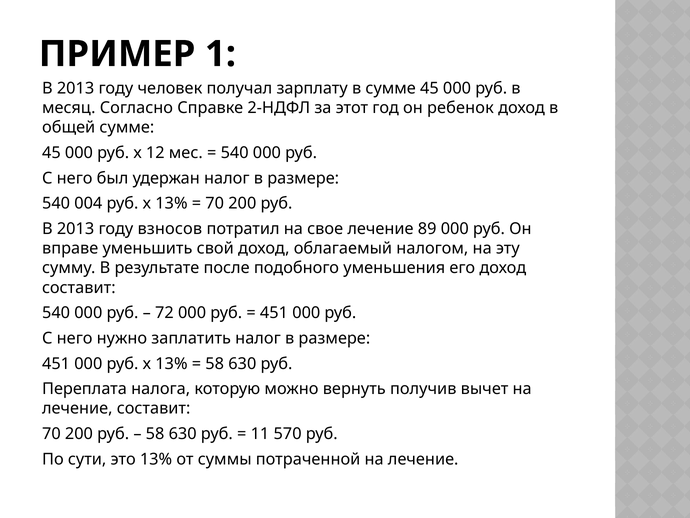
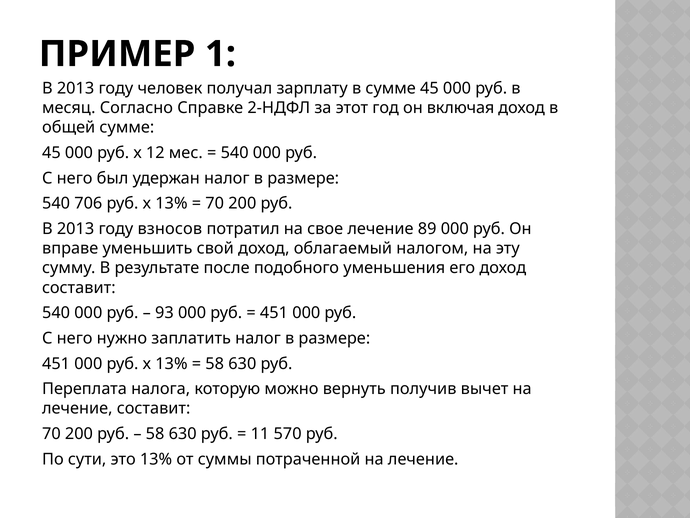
ребенок: ребенок -> включая
004: 004 -> 706
72: 72 -> 93
